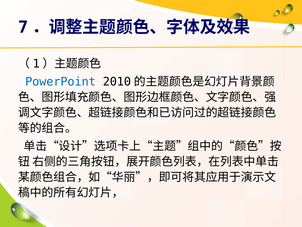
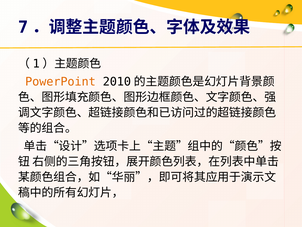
PowerPoint colour: blue -> orange
